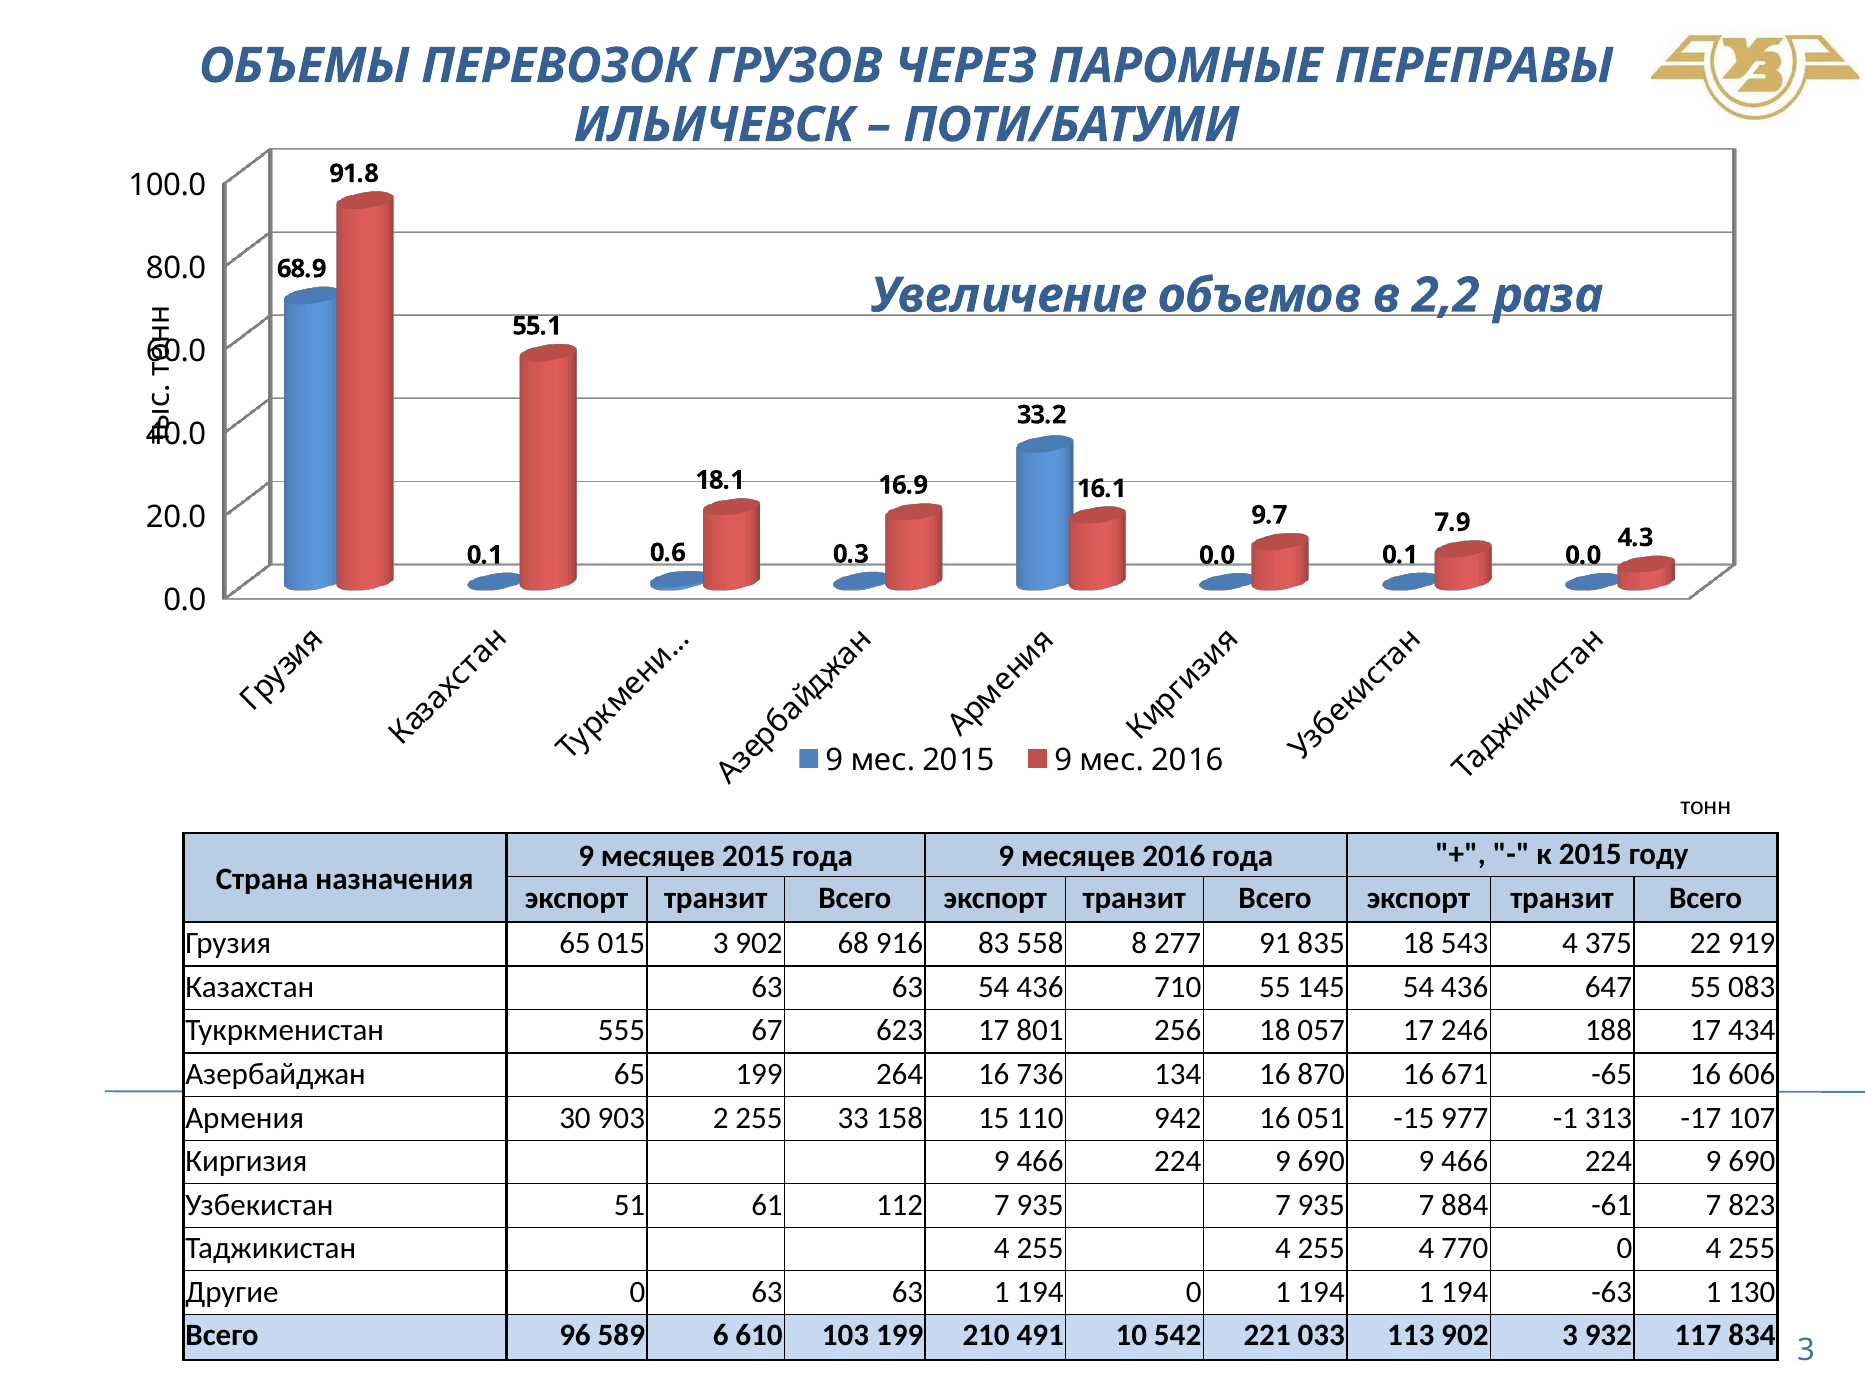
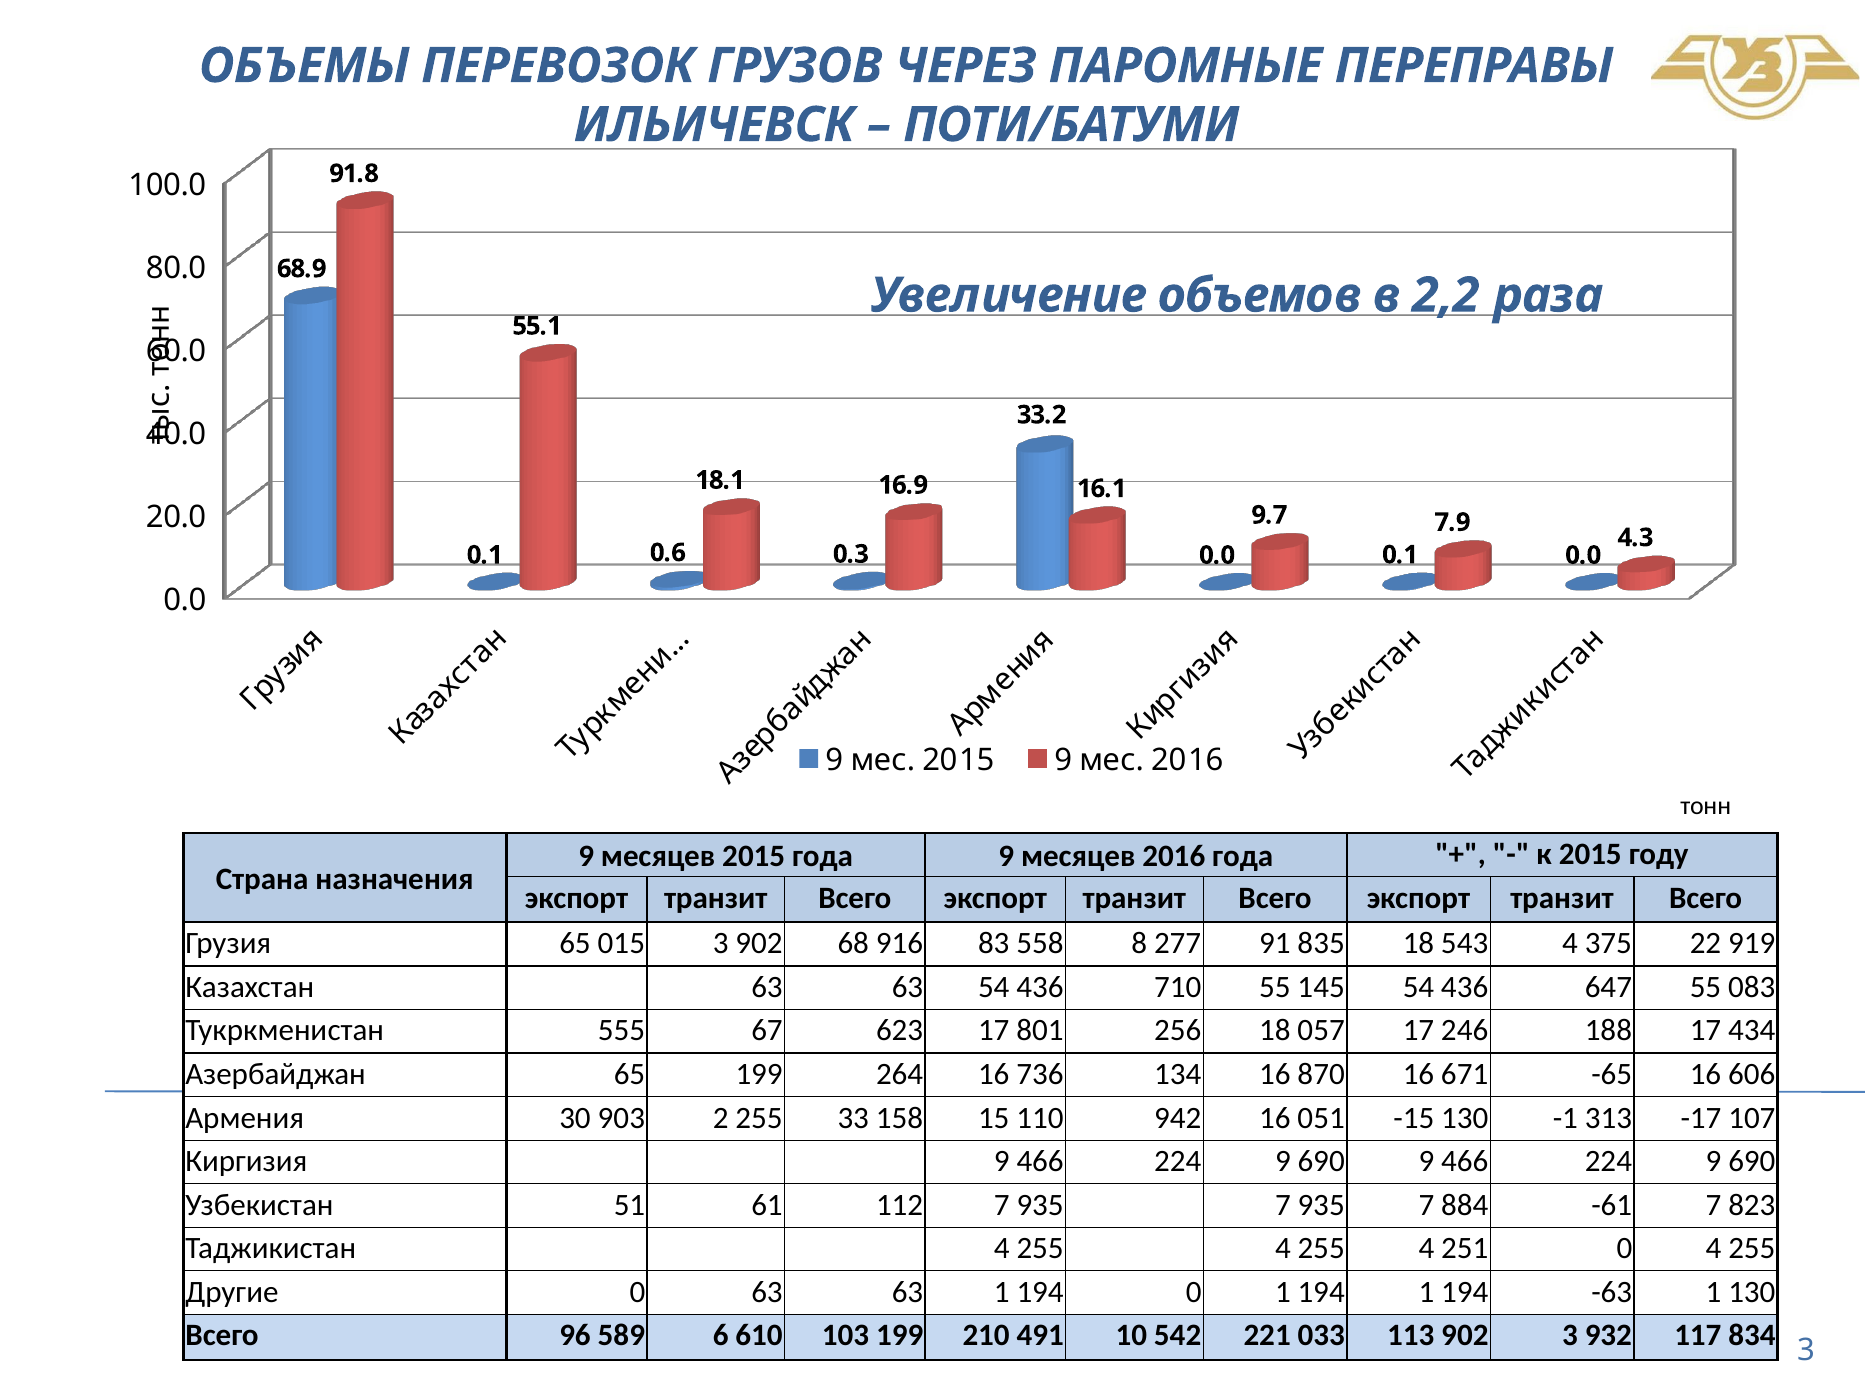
-15 977: 977 -> 130
770: 770 -> 251
